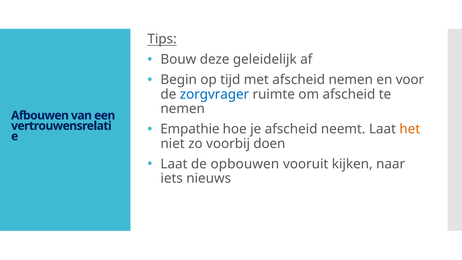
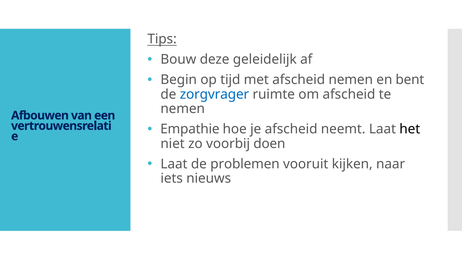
voor: voor -> bent
het colour: orange -> black
opbouwen: opbouwen -> problemen
